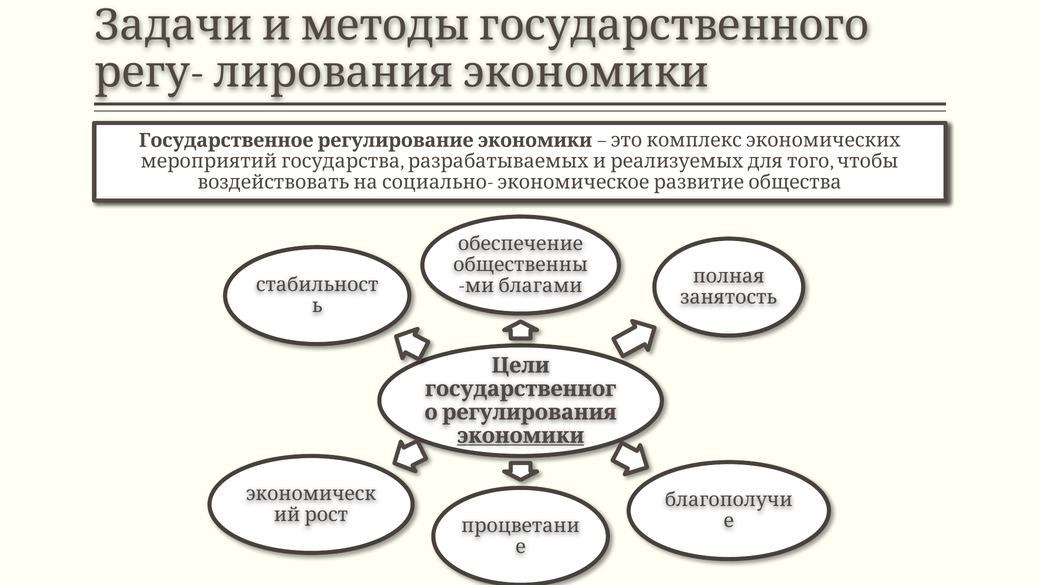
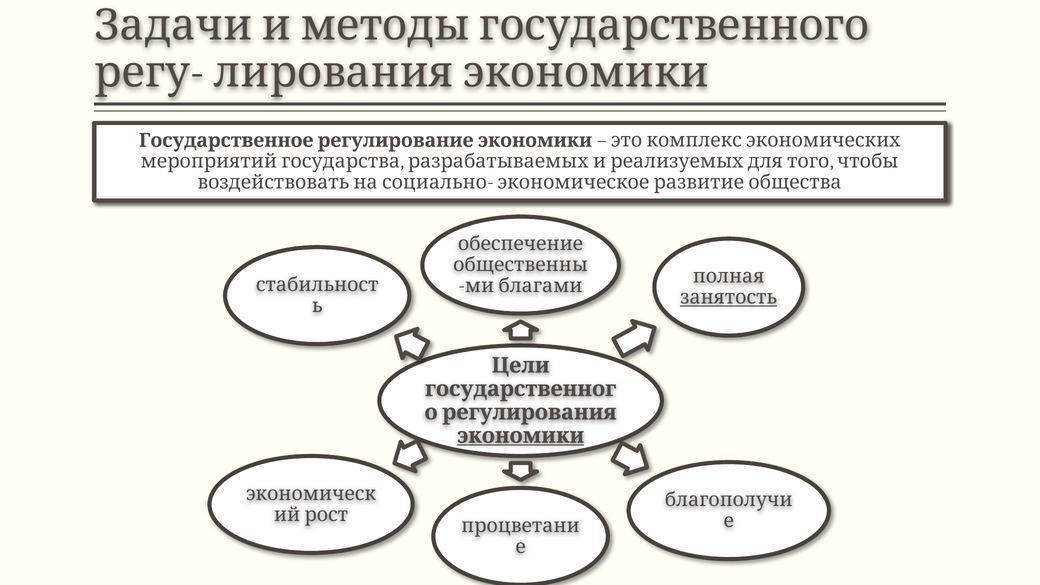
занятость underline: none -> present
